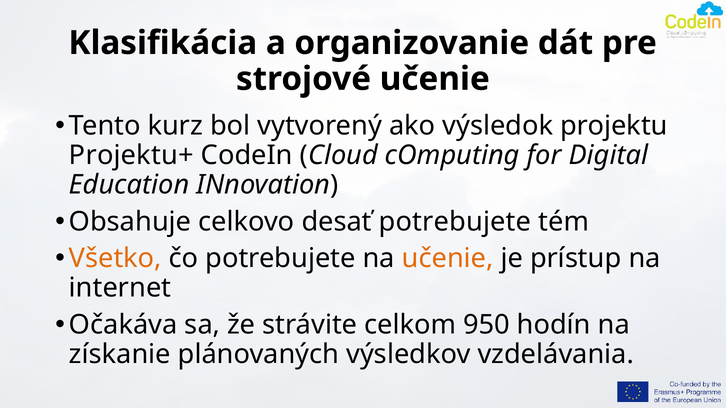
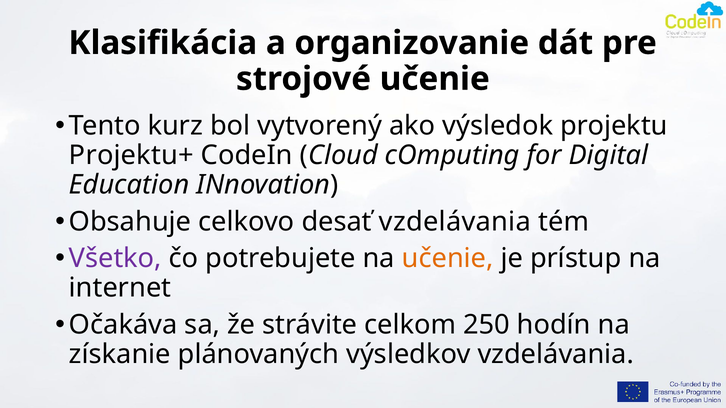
desať potrebujete: potrebujete -> vzdelávania
Všetko colour: orange -> purple
950: 950 -> 250
